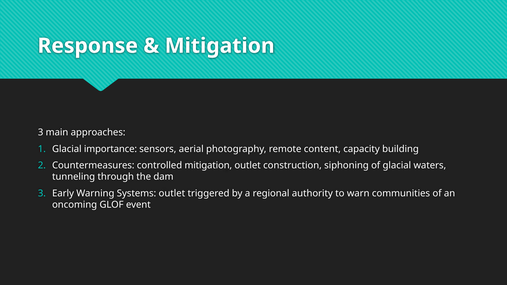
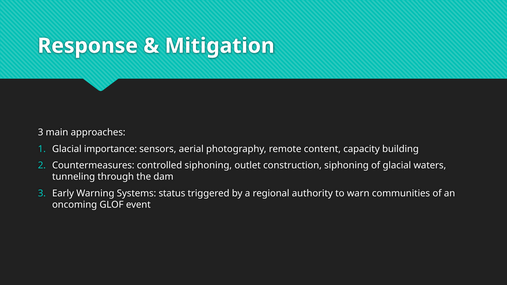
controlled mitigation: mitigation -> siphoning
Systems outlet: outlet -> status
